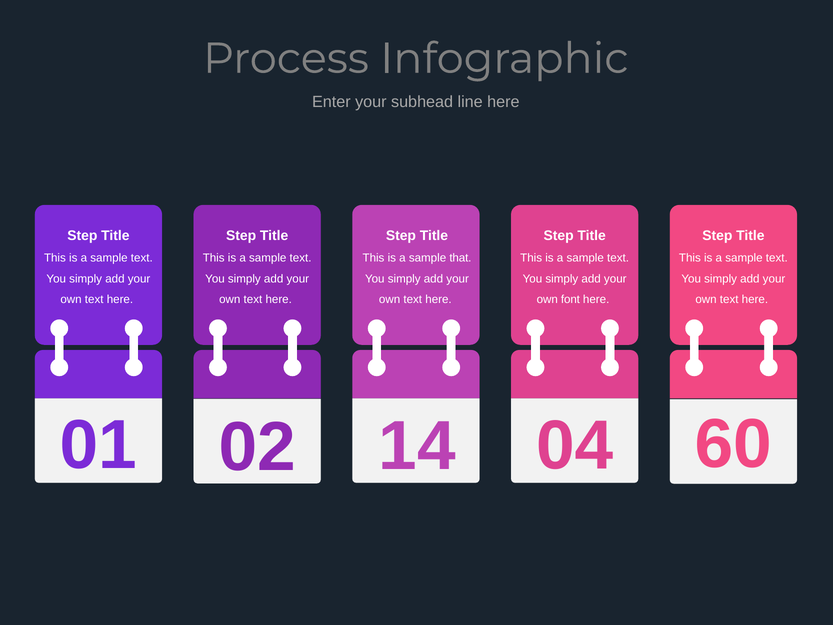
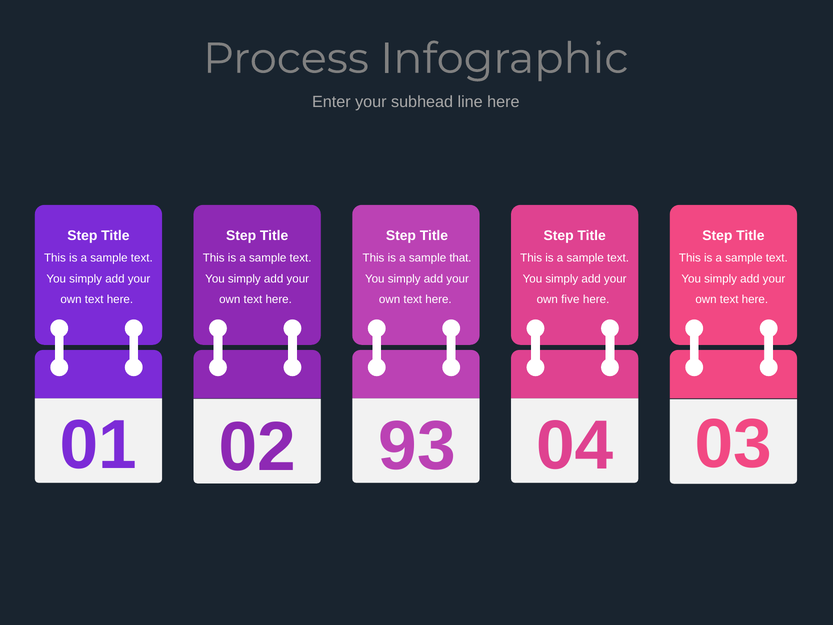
font: font -> five
14: 14 -> 93
60: 60 -> 03
